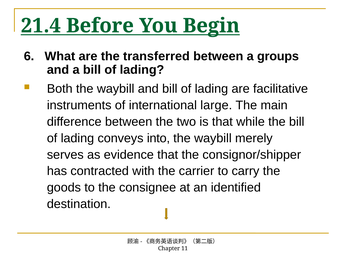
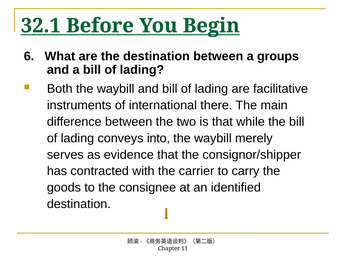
21.4: 21.4 -> 32.1
the transferred: transferred -> destination
large: large -> there
